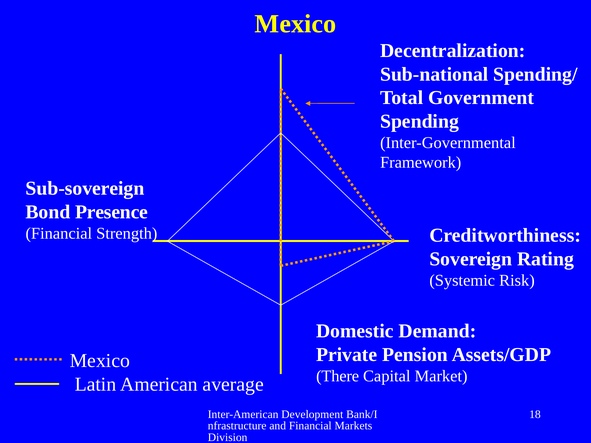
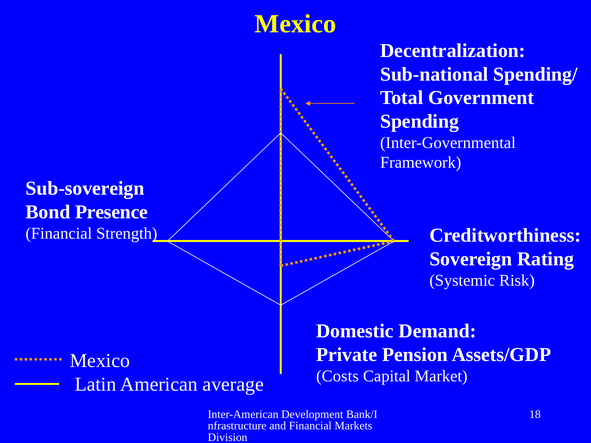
There: There -> Costs
